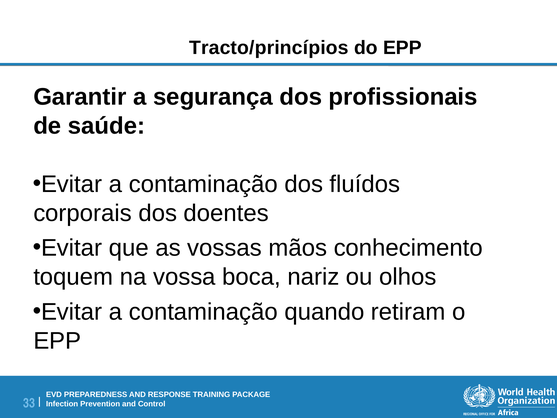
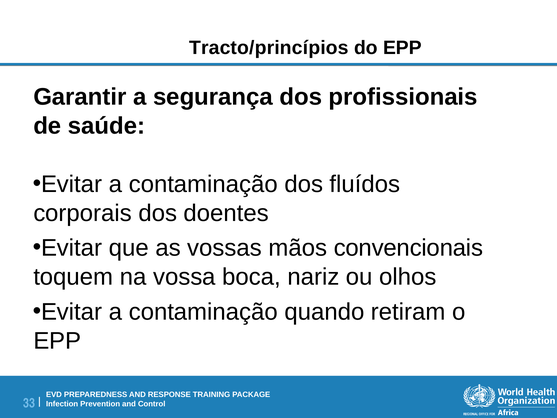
conhecimento: conhecimento -> convencionais
